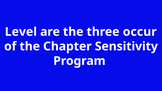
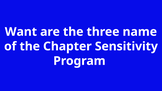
Level: Level -> Want
occur: occur -> name
